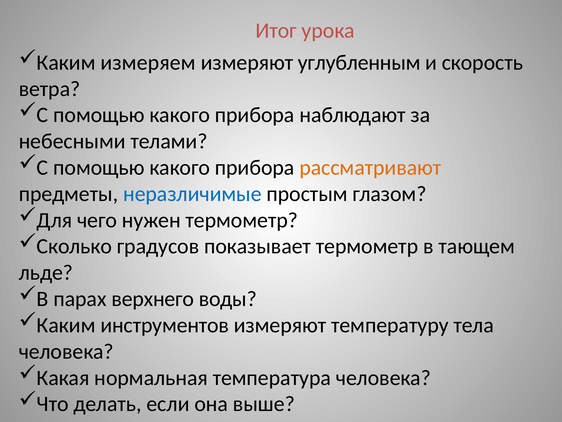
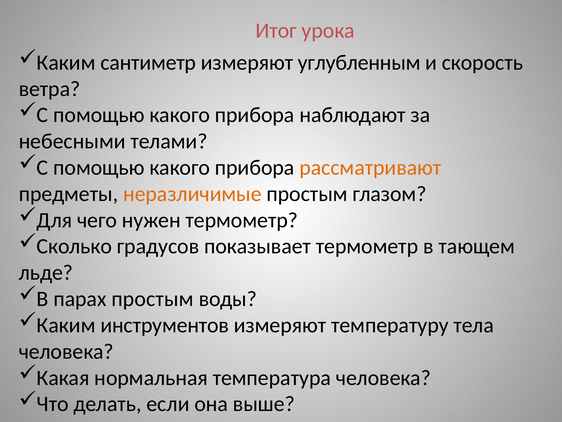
измеряем: измеряем -> сантиметр
неразличимые colour: blue -> orange
парах верхнего: верхнего -> простым
